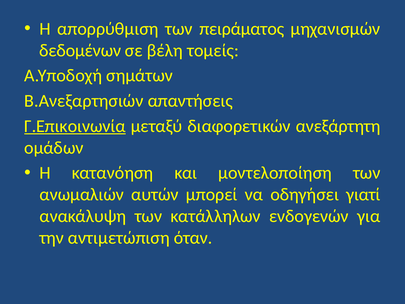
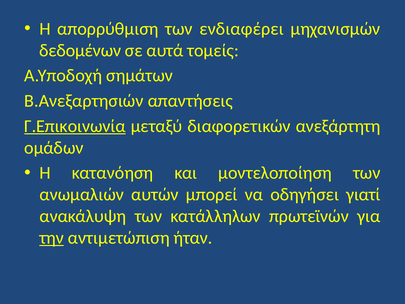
πειράματος: πειράματος -> ενδιαφέρει
βέλη: βέλη -> αυτά
ενδογενών: ενδογενών -> πρωτεϊνών
την underline: none -> present
όταν: όταν -> ήταν
